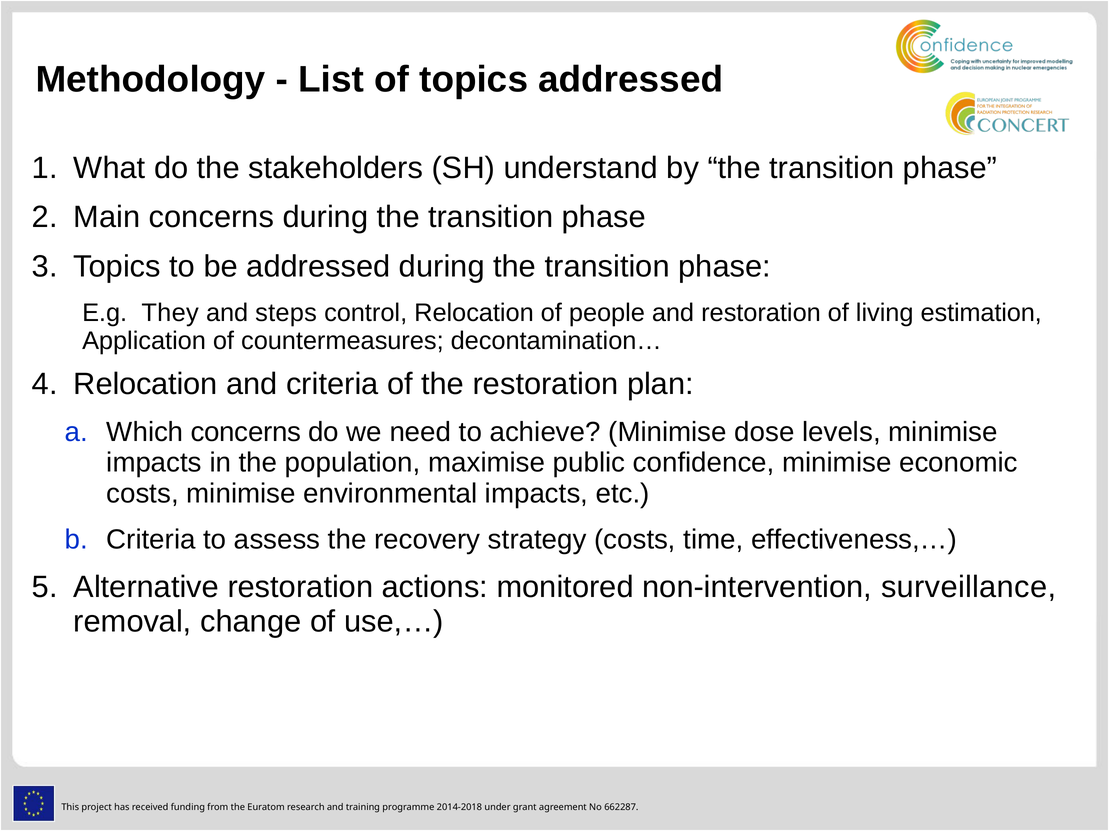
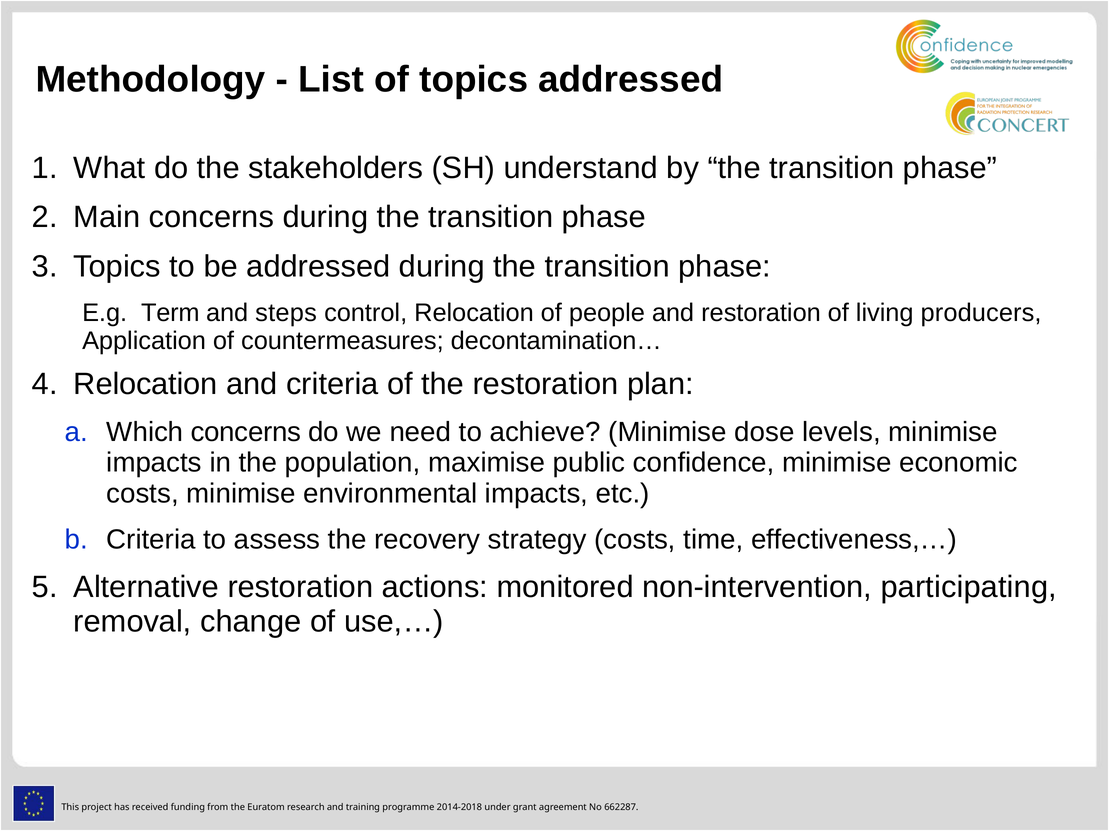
They: They -> Term
estimation: estimation -> producers
surveillance: surveillance -> participating
